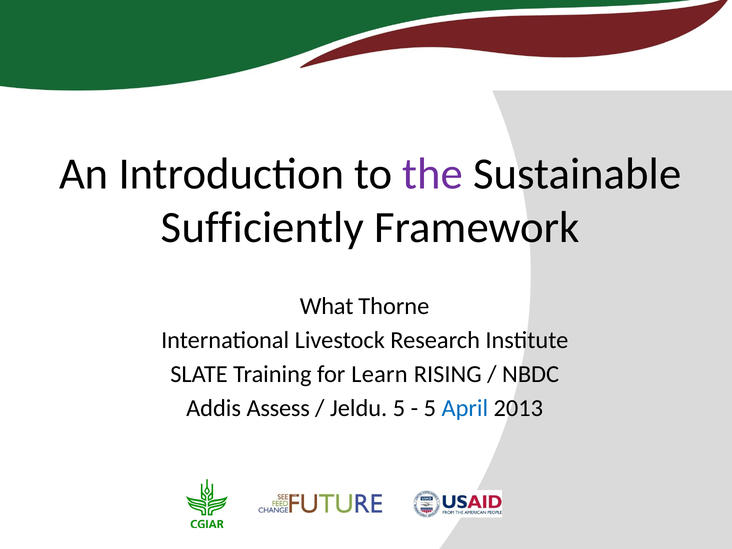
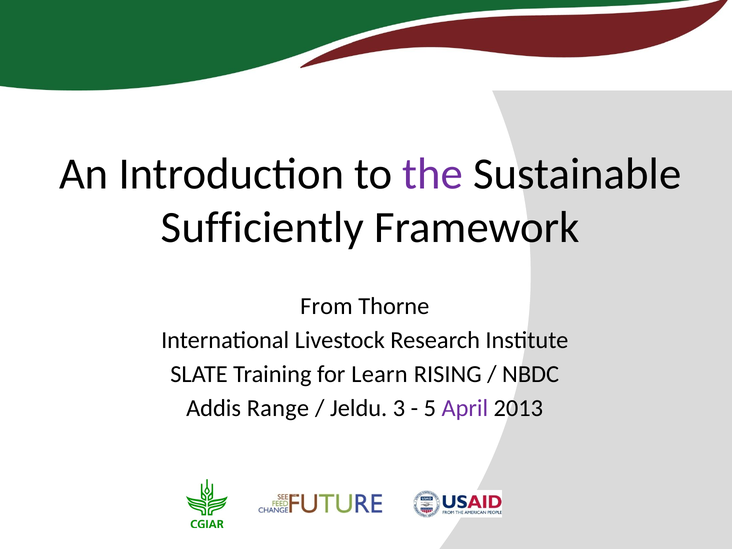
What: What -> From
Assess: Assess -> Range
Jeldu 5: 5 -> 3
April colour: blue -> purple
